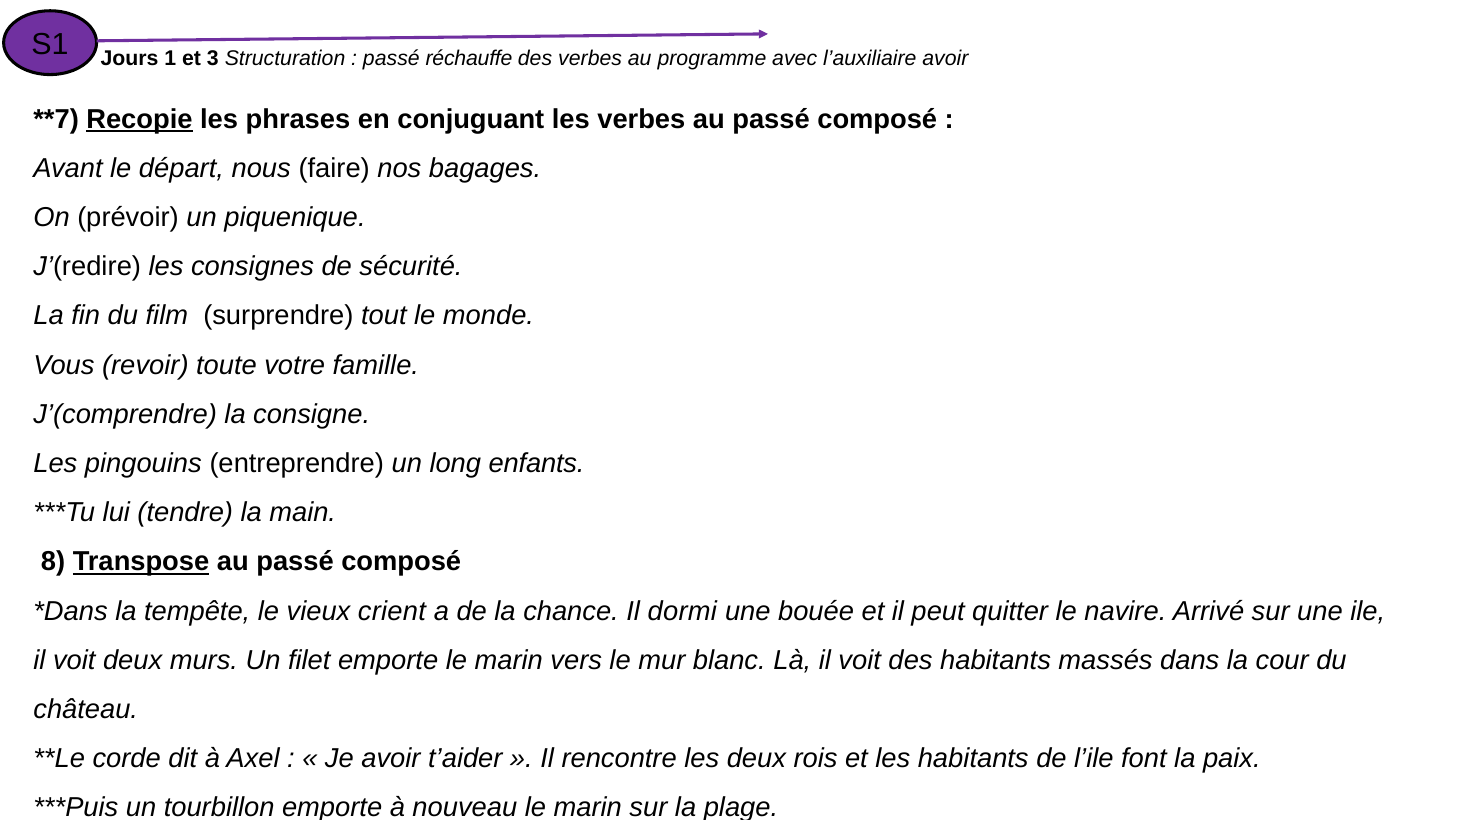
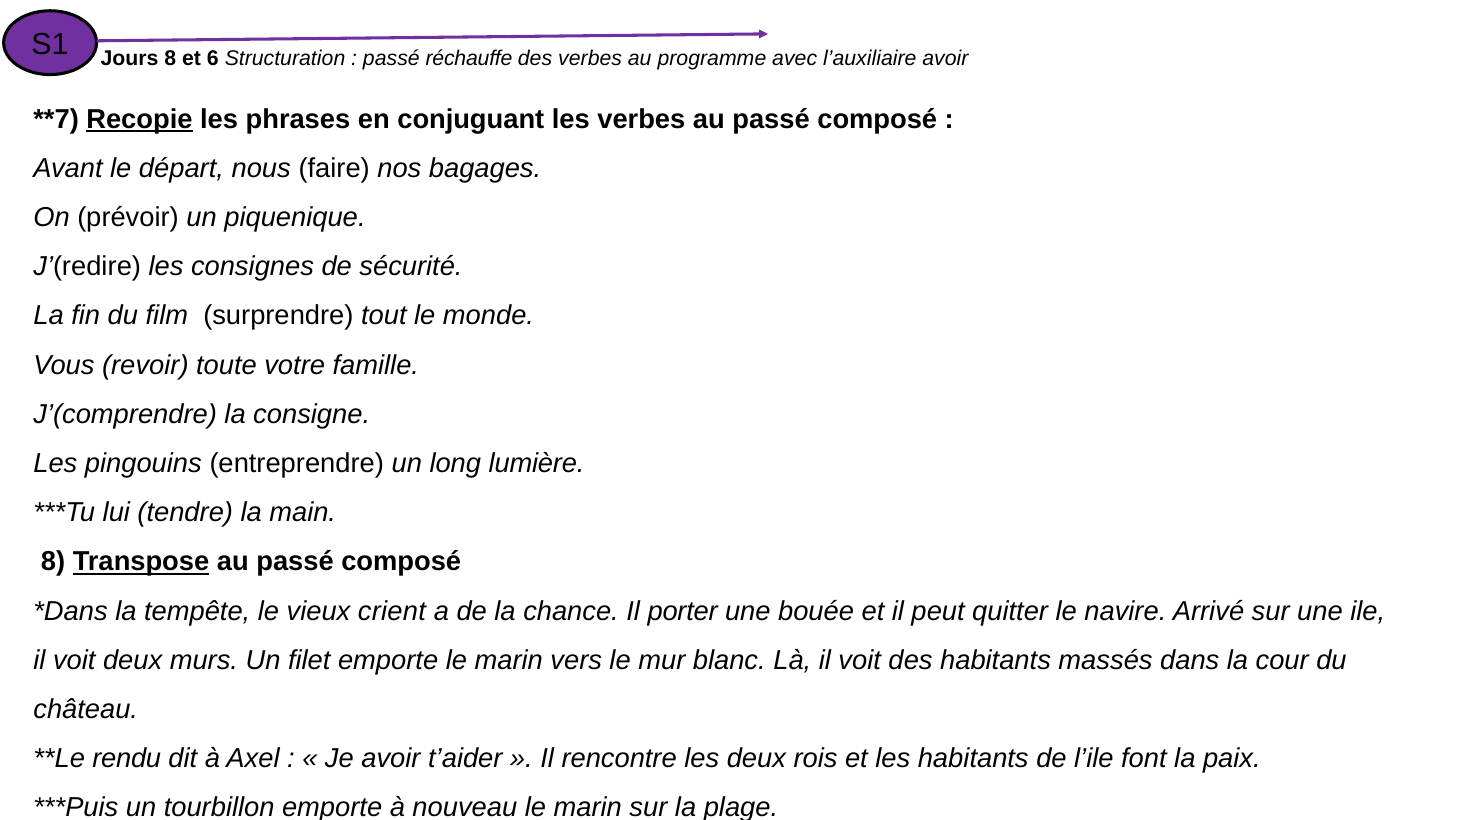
Jours 1: 1 -> 8
3: 3 -> 6
enfants: enfants -> lumière
dormi: dormi -> porter
corde: corde -> rendu
